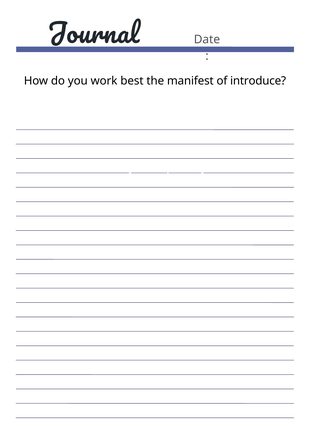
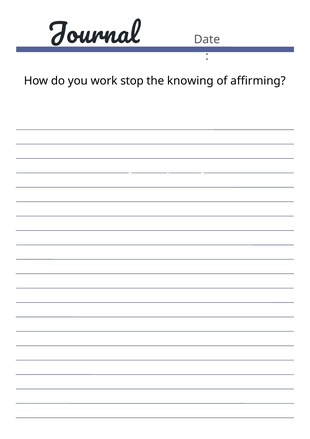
best: best -> stop
manifest: manifest -> knowing
introduce: introduce -> affirming
